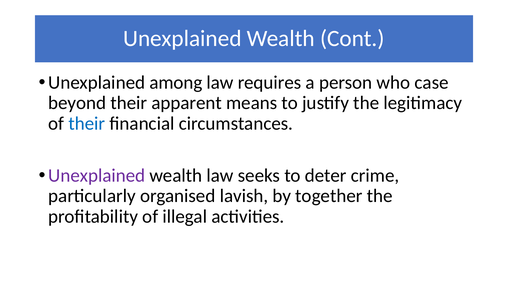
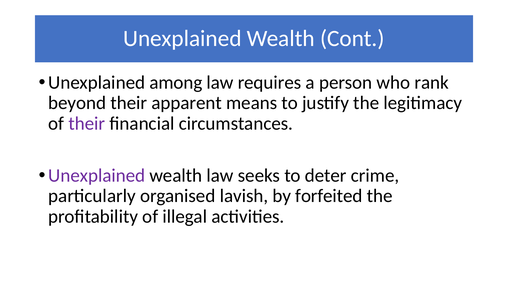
case: case -> rank
their at (87, 124) colour: blue -> purple
together: together -> forfeited
